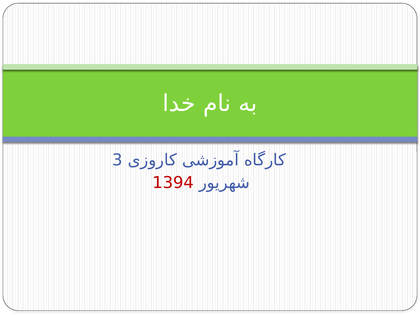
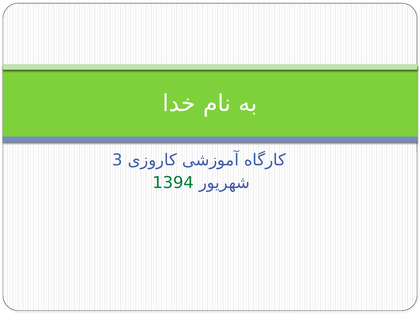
1394 colour: red -> green
